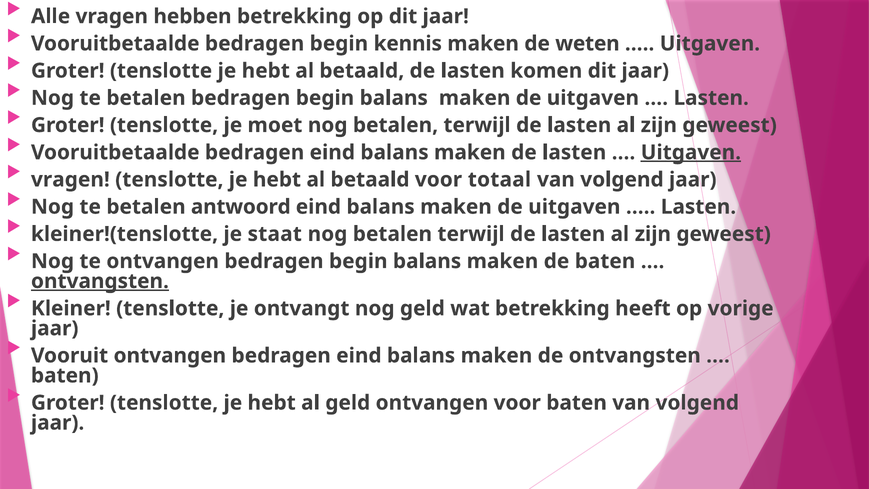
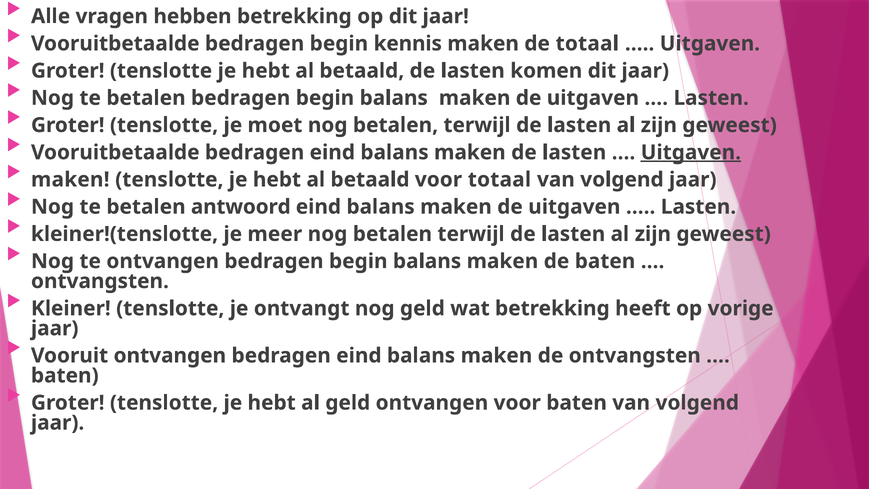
de weten: weten -> totaal
vragen at (70, 180): vragen -> maken
staat: staat -> meer
ontvangsten at (100, 281) underline: present -> none
